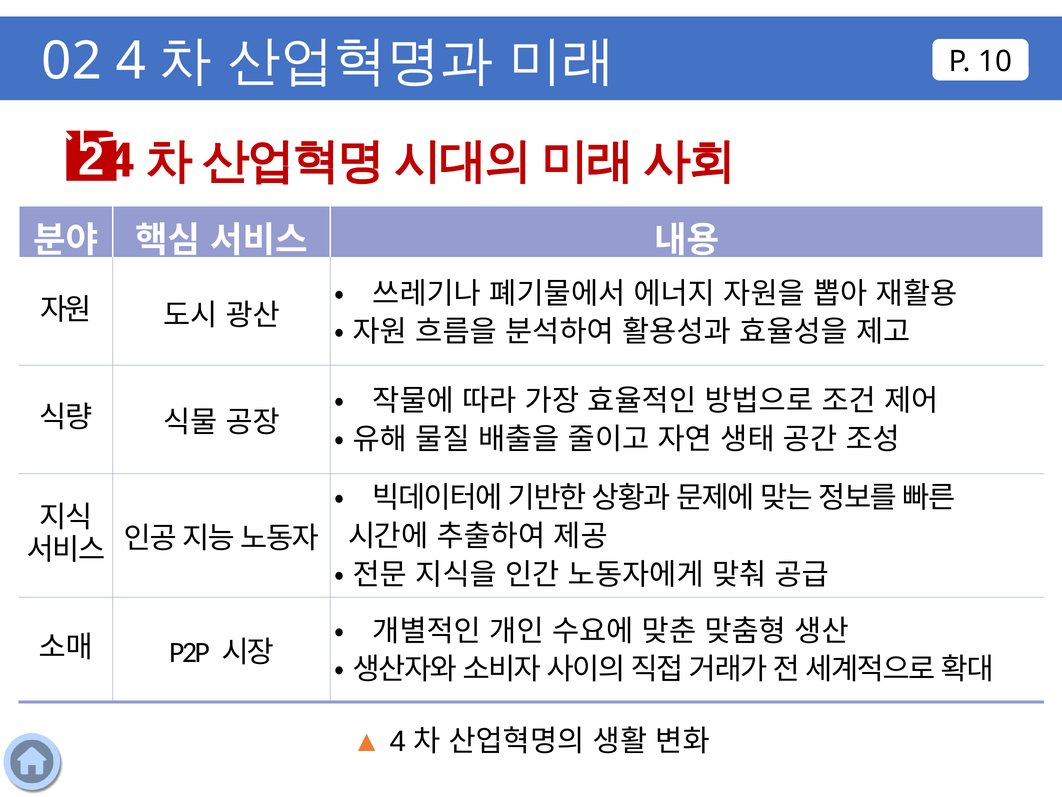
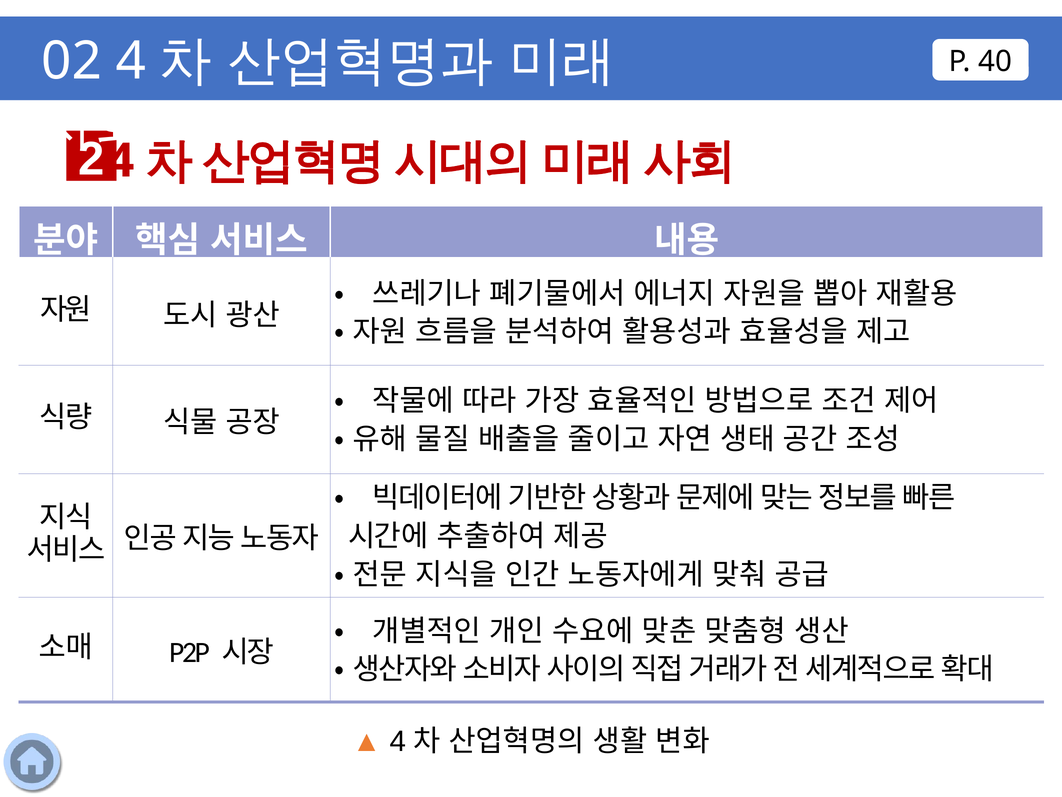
10: 10 -> 40
